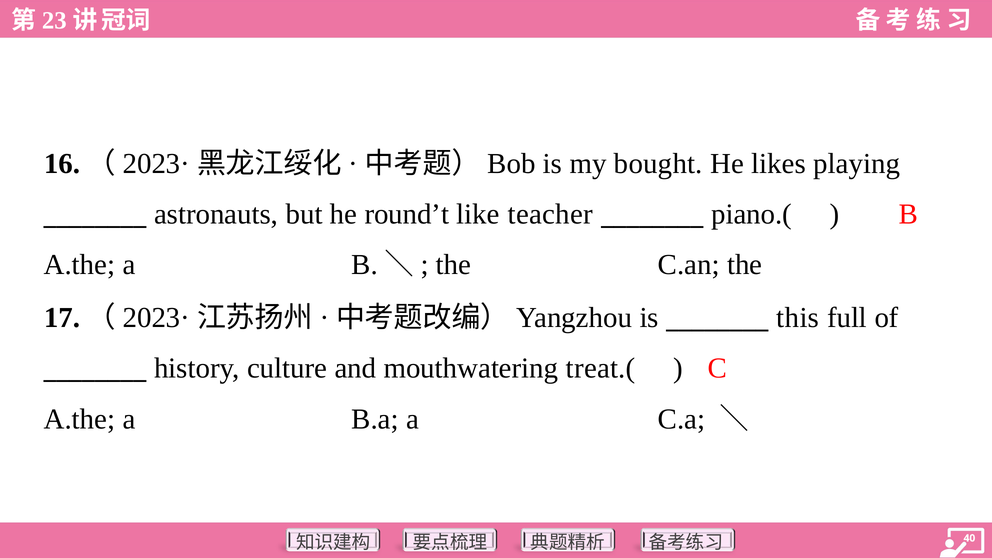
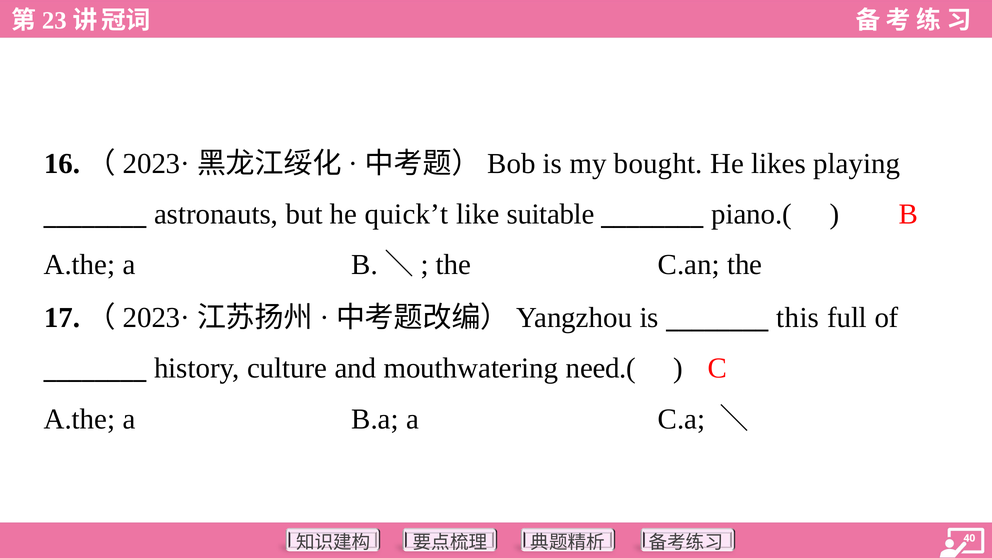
round’t: round’t -> quick’t
teacher: teacher -> suitable
treat.(: treat.( -> need.(
